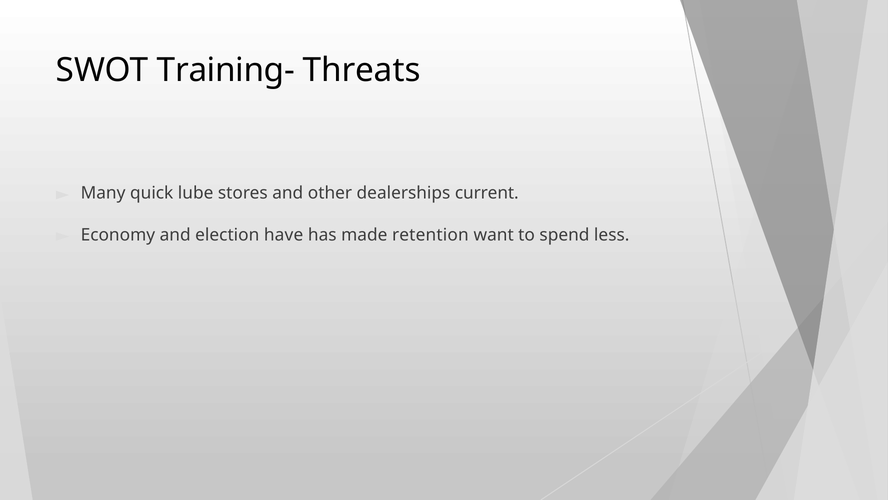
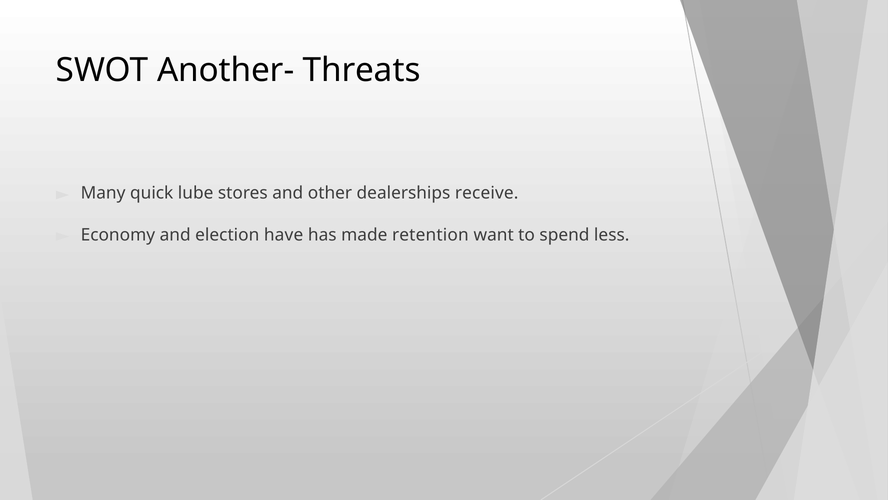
Training-: Training- -> Another-
current: current -> receive
